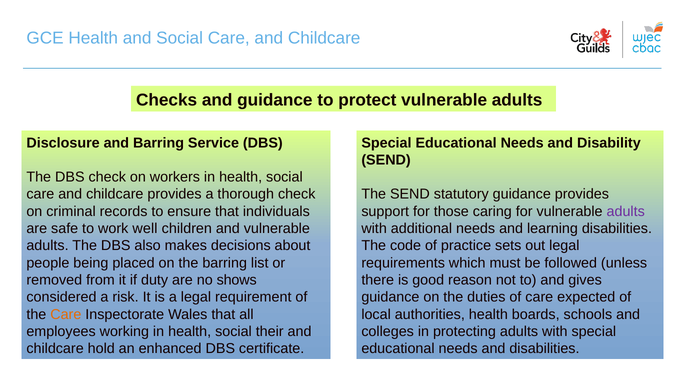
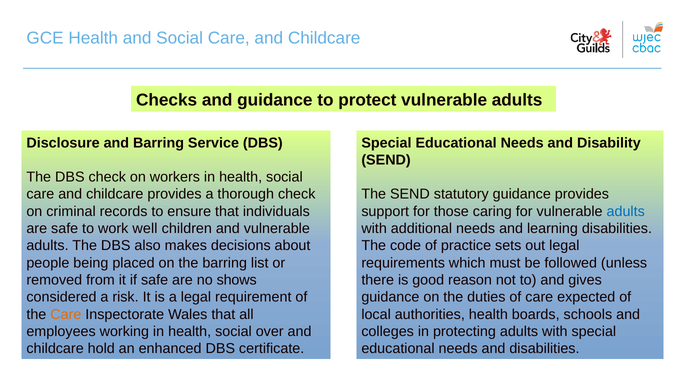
adults at (626, 212) colour: purple -> blue
if duty: duty -> safe
their: their -> over
